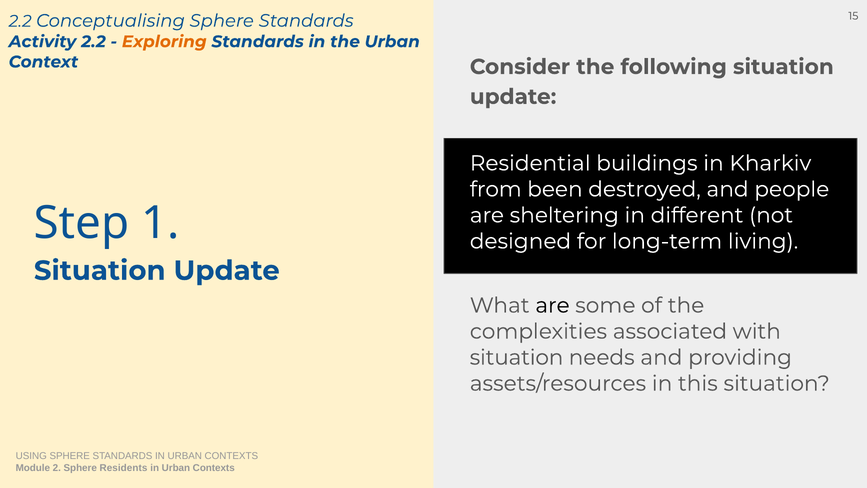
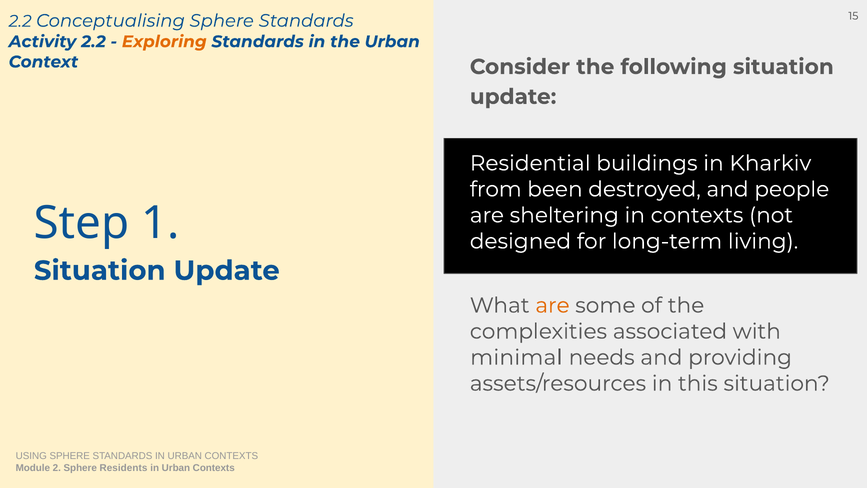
in different: different -> contexts
are at (552, 305) colour: black -> orange
situation at (517, 357): situation -> minimal
